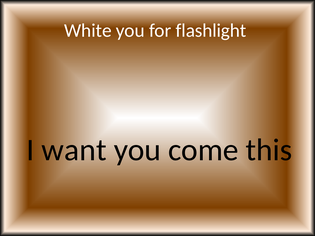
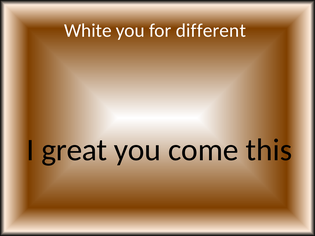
flashlight: flashlight -> different
want: want -> great
